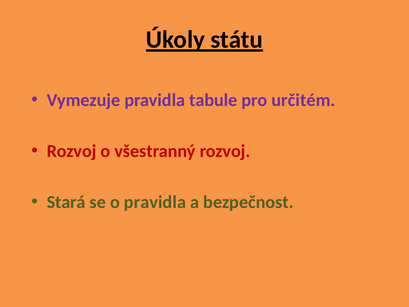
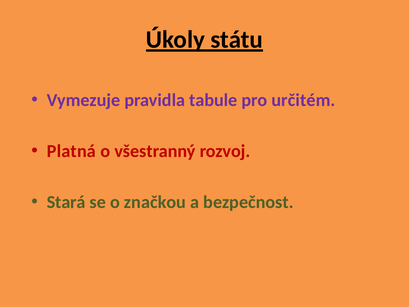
Rozvoj at (72, 151): Rozvoj -> Platná
o pravidla: pravidla -> značkou
